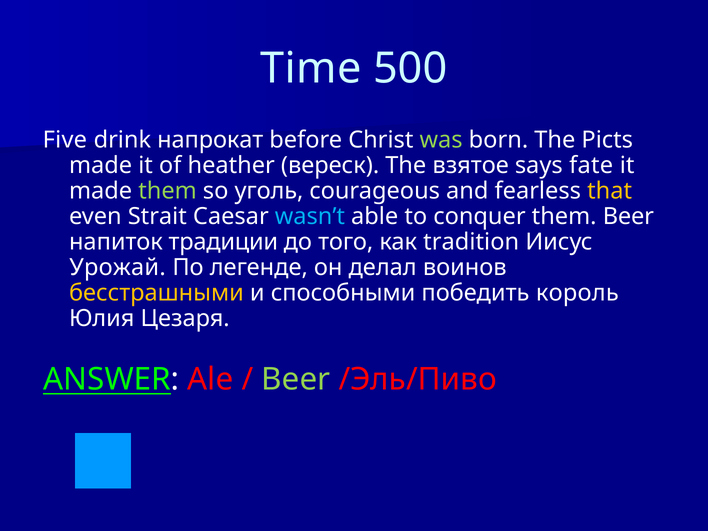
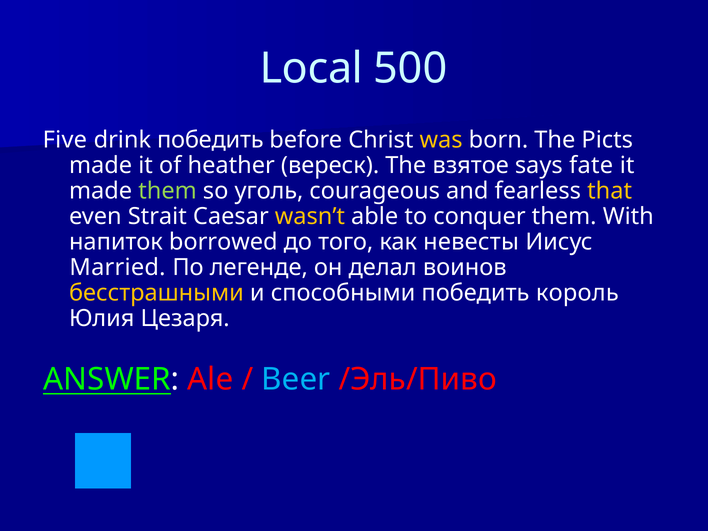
Time: Time -> Local
drink напрокат: напрокат -> победить
was colour: light green -> yellow
wasn’t colour: light blue -> yellow
them Beer: Beer -> With
традиции: традиции -> borrowed
tradition: tradition -> невесты
Урожай: Урожай -> Married
Beer at (296, 379) colour: light green -> light blue
